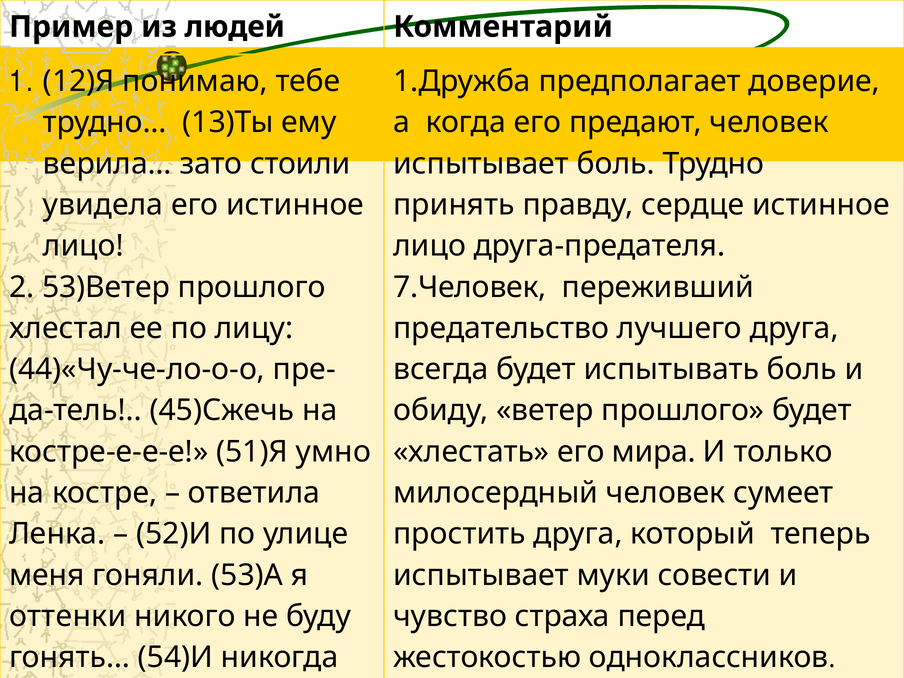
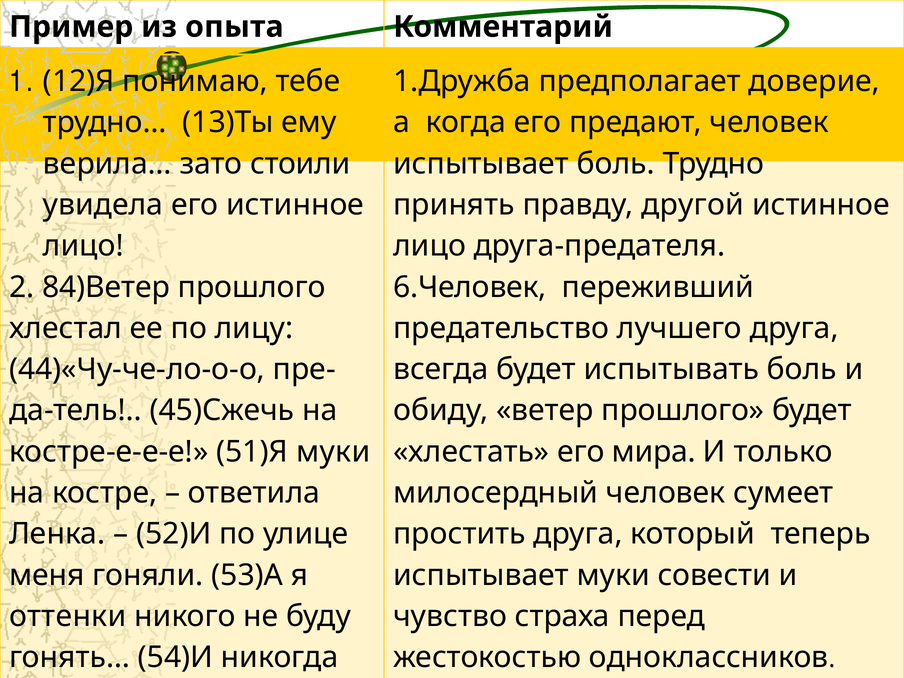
людей: людей -> опыта
сердце: сердце -> другой
53)Ветер: 53)Ветер -> 84)Ветер
7.Человек: 7.Человек -> 6.Человек
51)Я умно: умно -> муки
